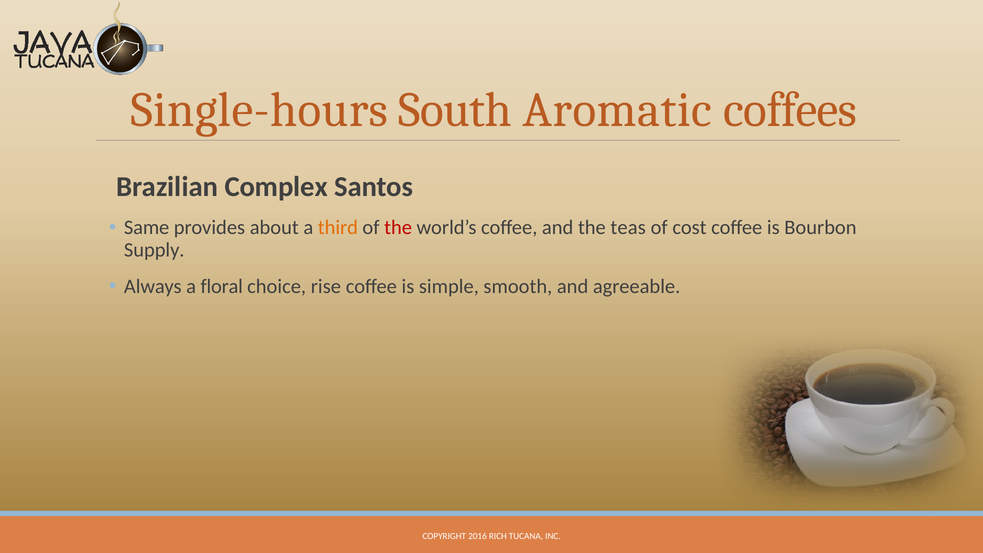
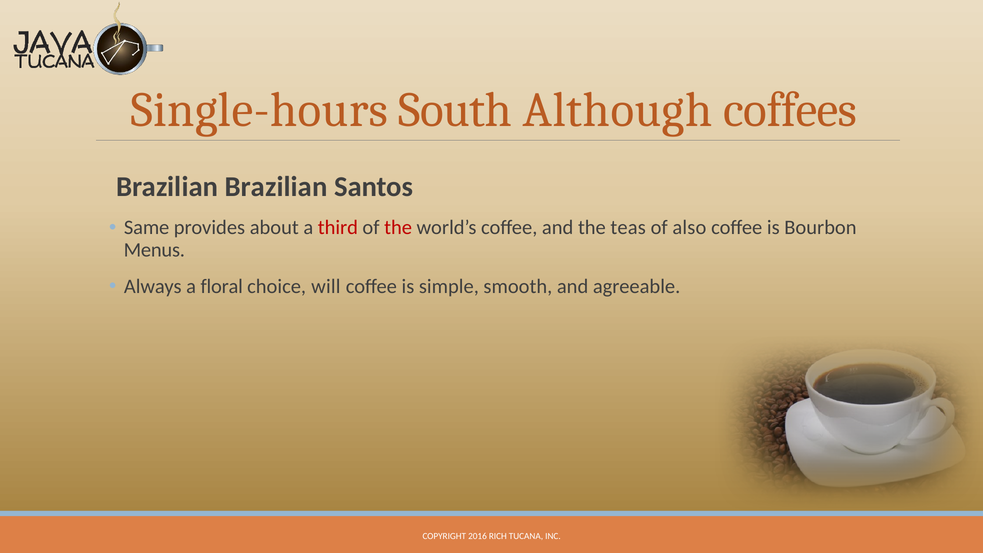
Aromatic: Aromatic -> Although
Brazilian Complex: Complex -> Brazilian
third colour: orange -> red
cost: cost -> also
Supply: Supply -> Menus
rise: rise -> will
